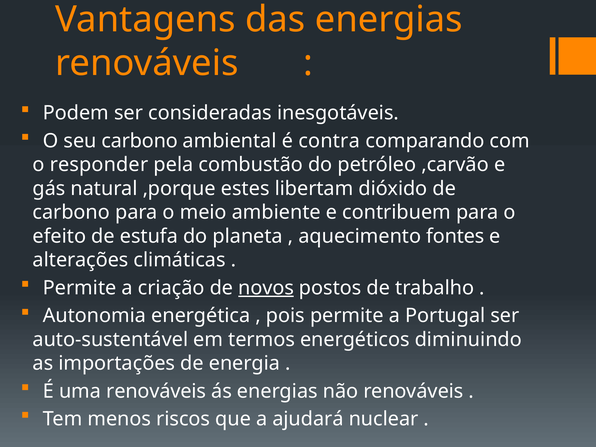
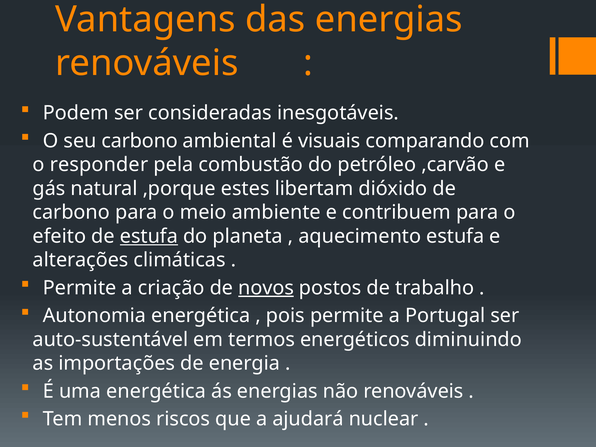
contra: contra -> visuais
estufa at (149, 236) underline: none -> present
aquecimento fontes: fontes -> estufa
uma renováveis: renováveis -> energética
